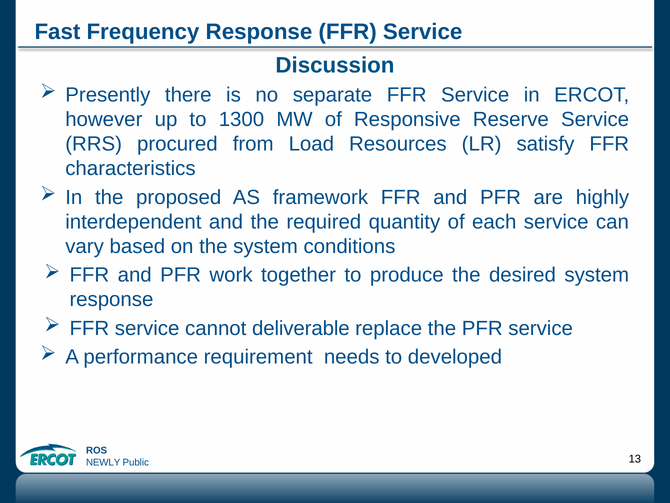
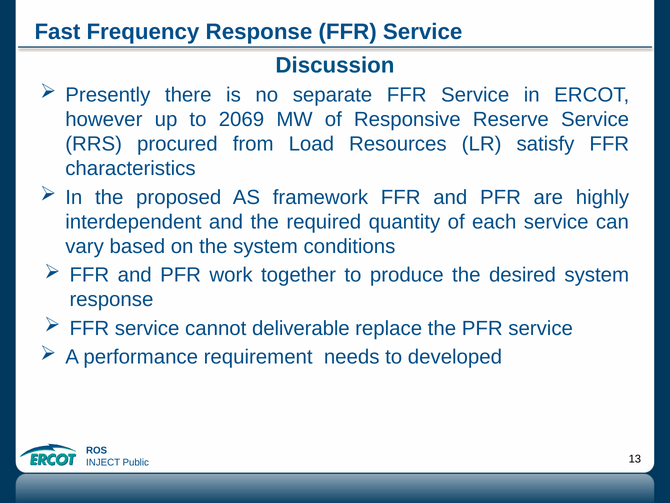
1300: 1300 -> 2069
NEWLY: NEWLY -> INJECT
